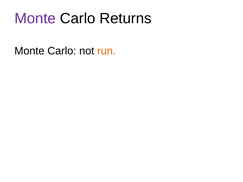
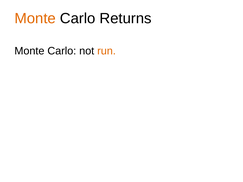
Monte at (35, 18) colour: purple -> orange
